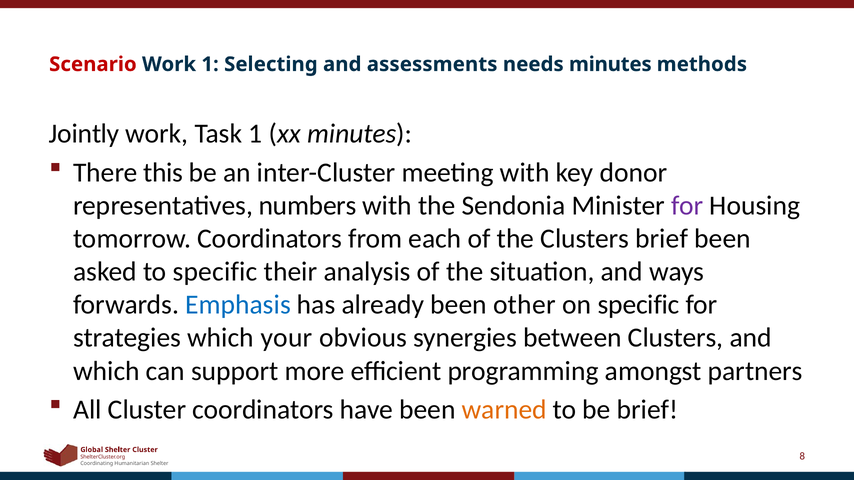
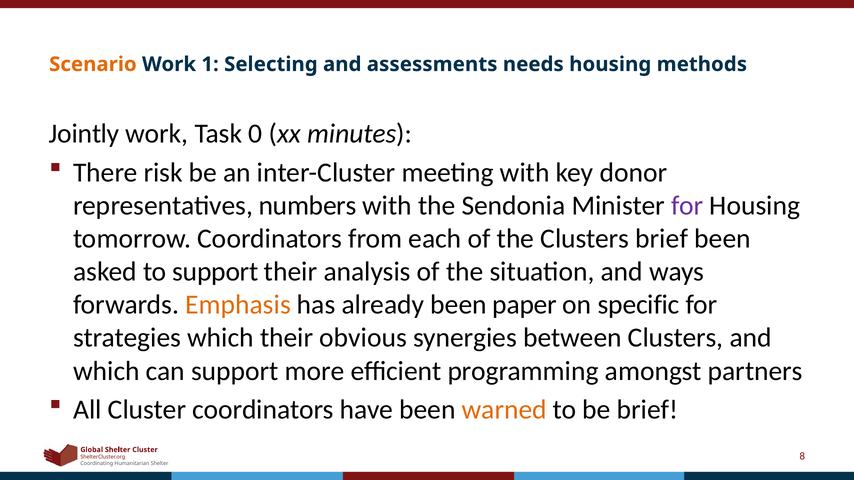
Scenario colour: red -> orange
needs minutes: minutes -> housing
Task 1: 1 -> 0
this: this -> risk
to specific: specific -> support
Emphasis colour: blue -> orange
other: other -> paper
which your: your -> their
